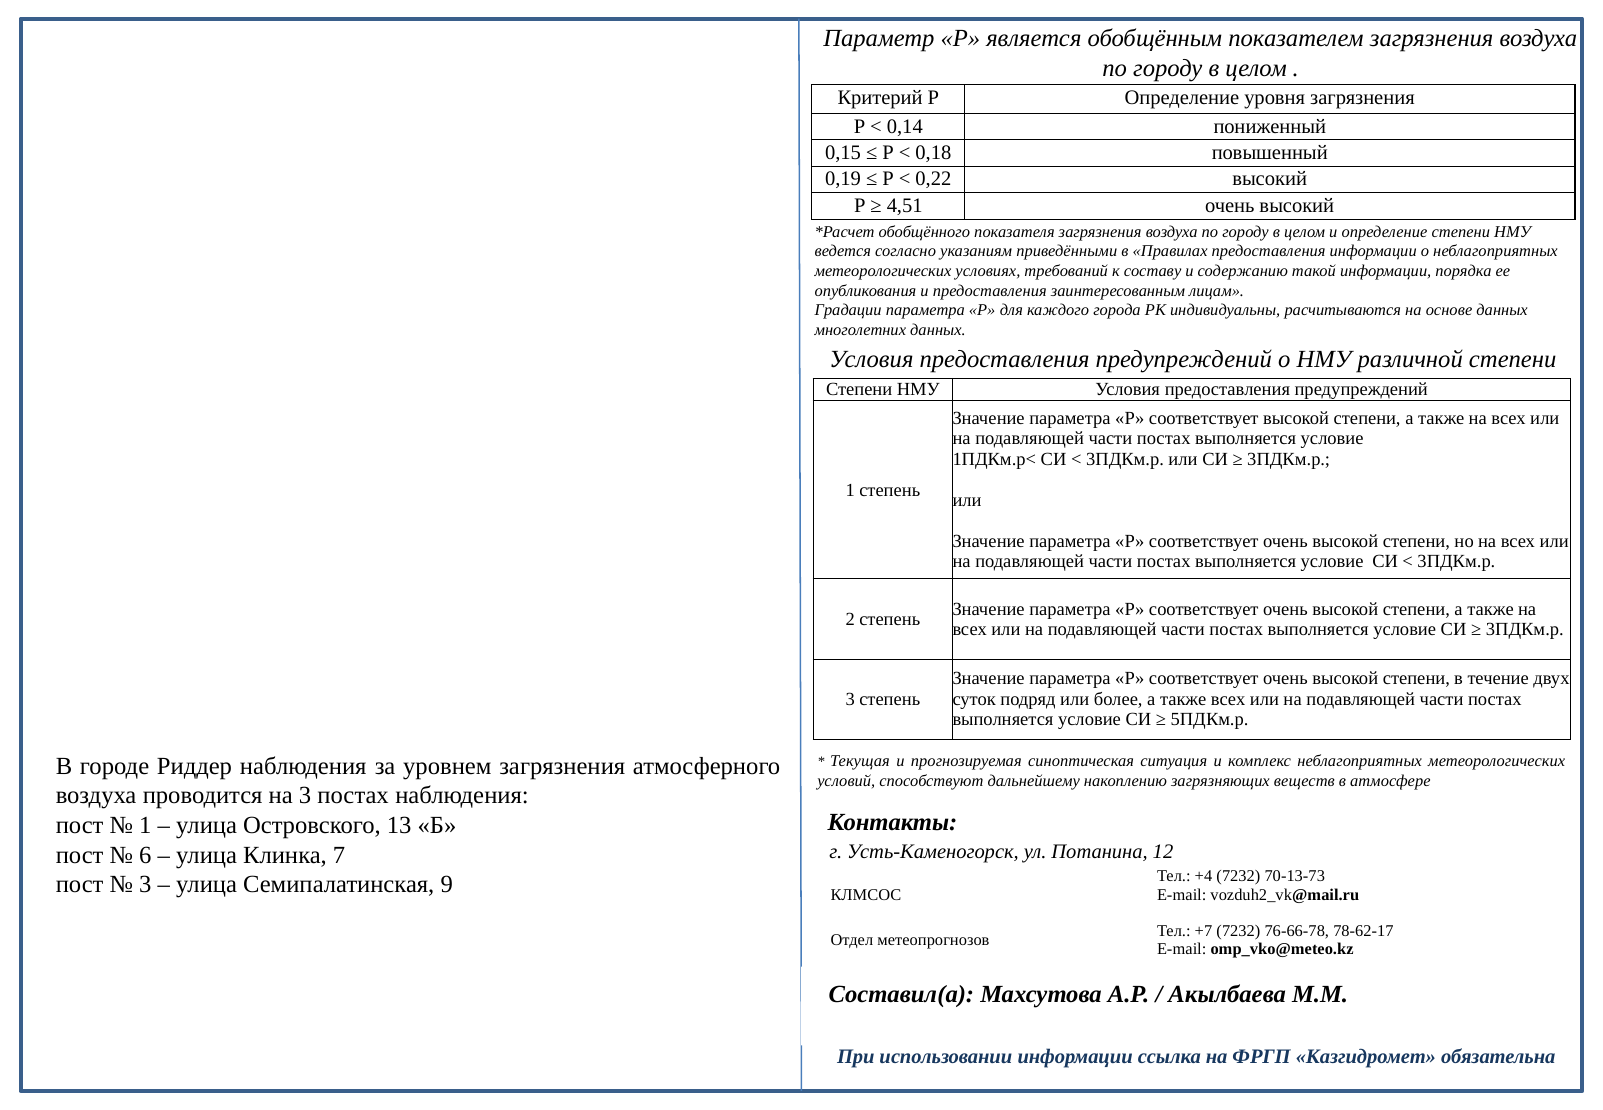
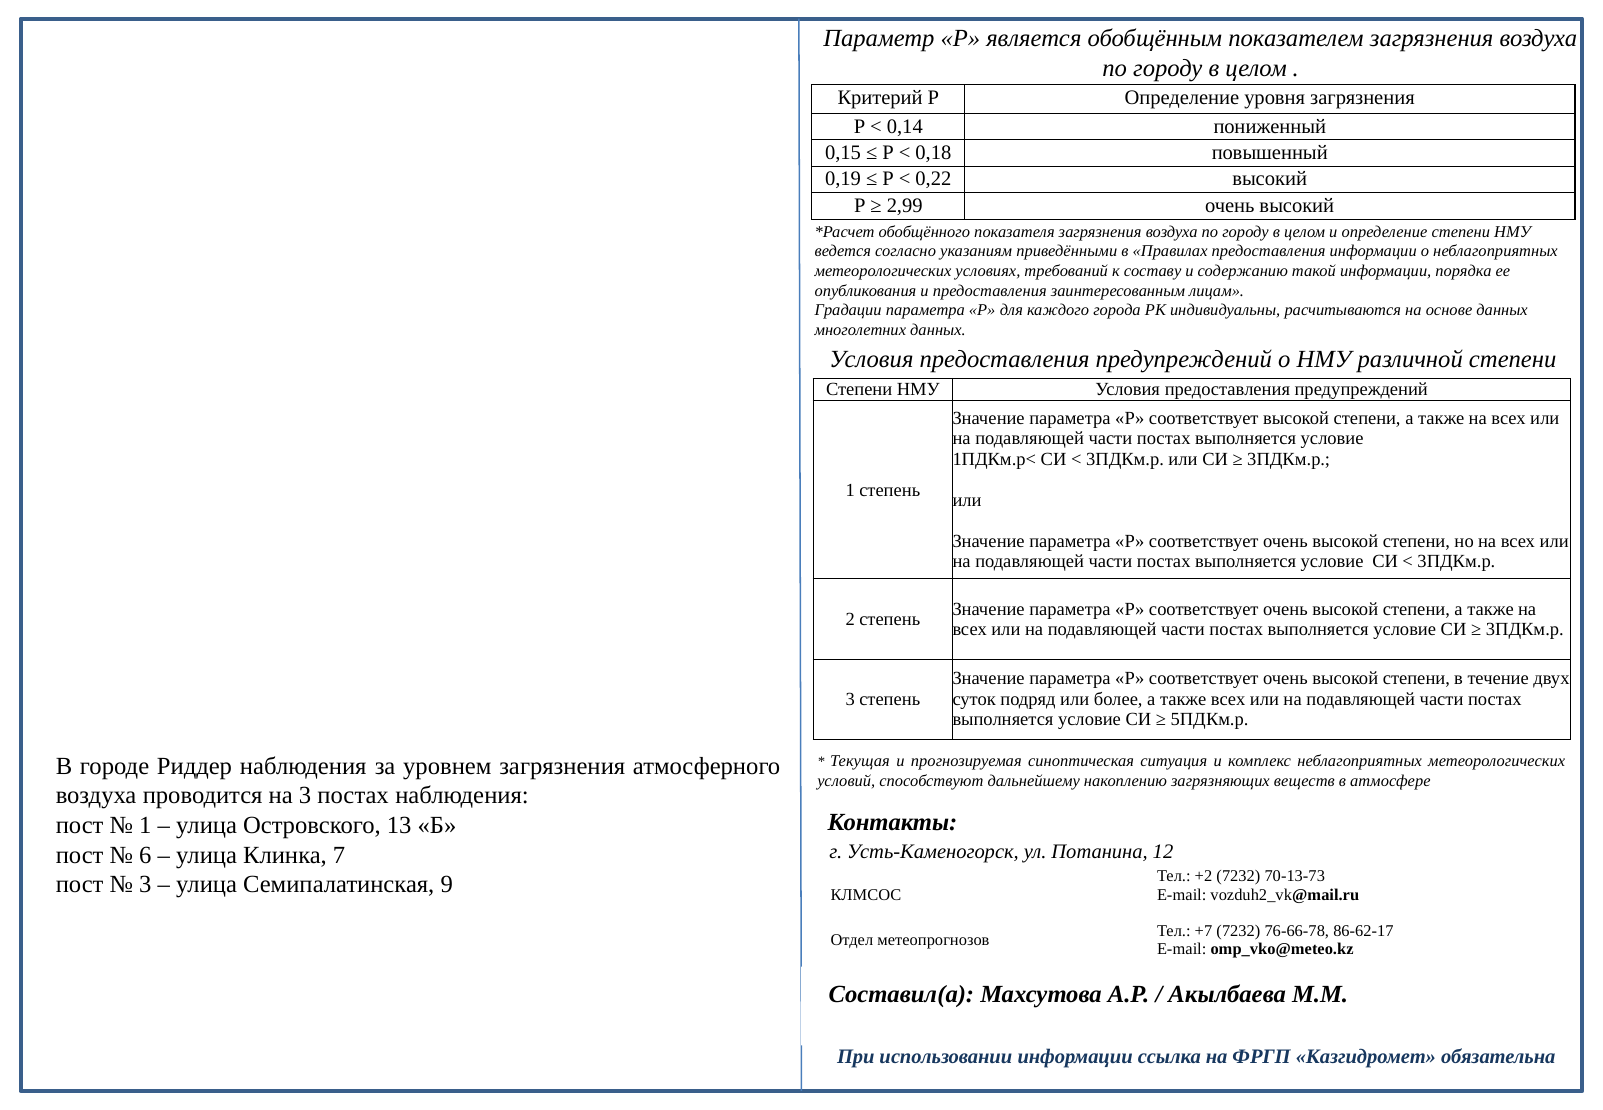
4,51: 4,51 -> 2,99
+4: +4 -> +2
78-62-17: 78-62-17 -> 86-62-17
